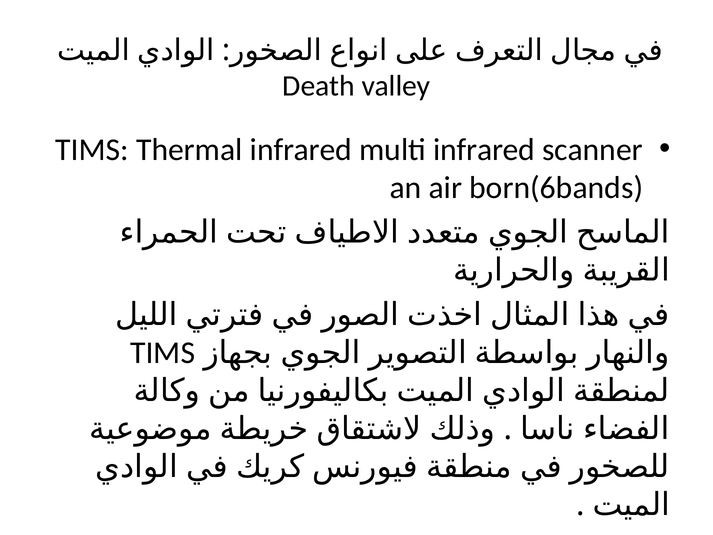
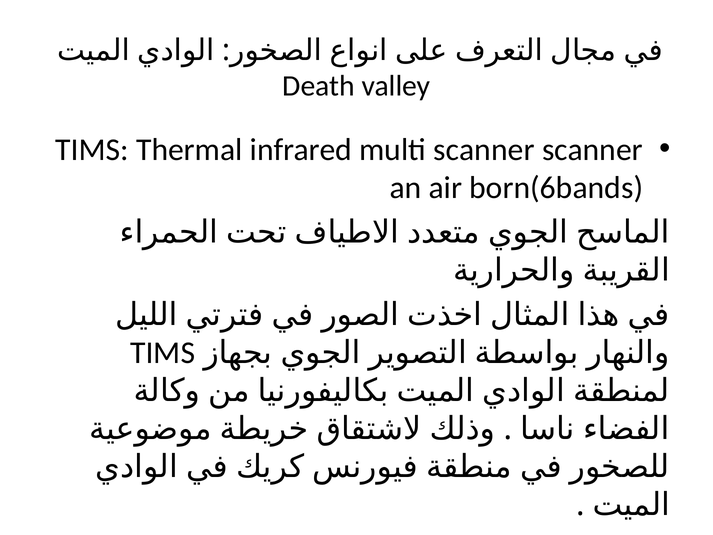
multi infrared: infrared -> scanner
